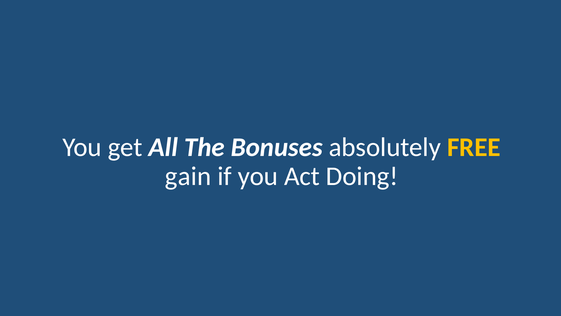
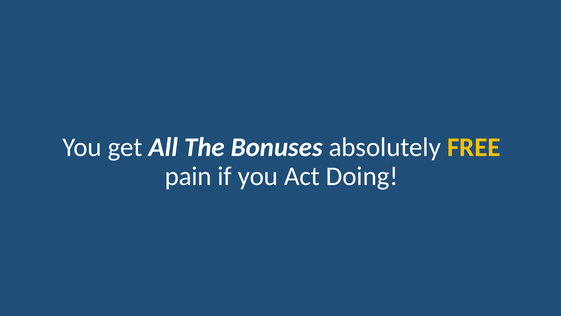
gain: gain -> pain
